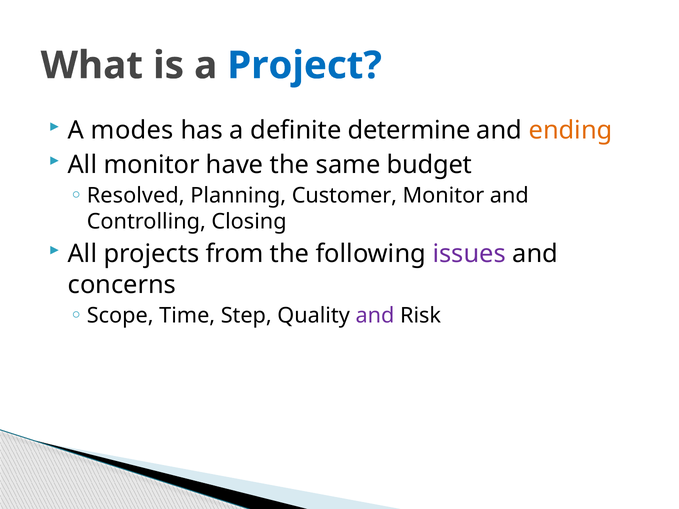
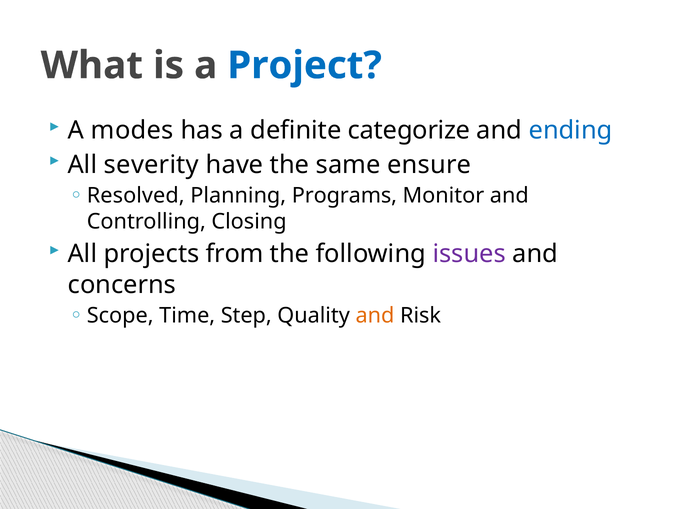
determine: determine -> categorize
ending colour: orange -> blue
All monitor: monitor -> severity
budget: budget -> ensure
Customer: Customer -> Programs
and at (375, 316) colour: purple -> orange
